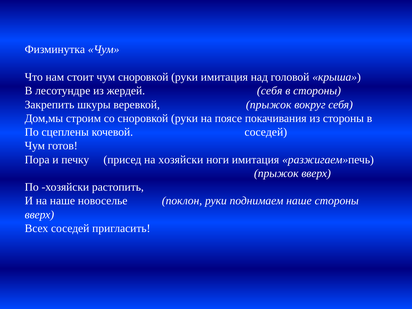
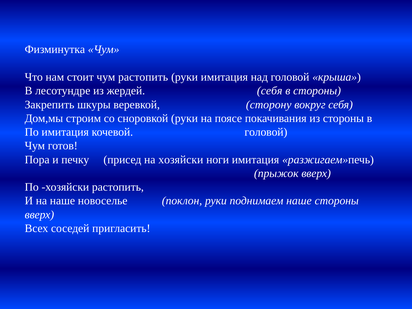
чум сноровкой: сноровкой -> растопить
веревкой прыжок: прыжок -> сторону
По сцеплены: сцеплены -> имитация
кочевой соседей: соседей -> головой
